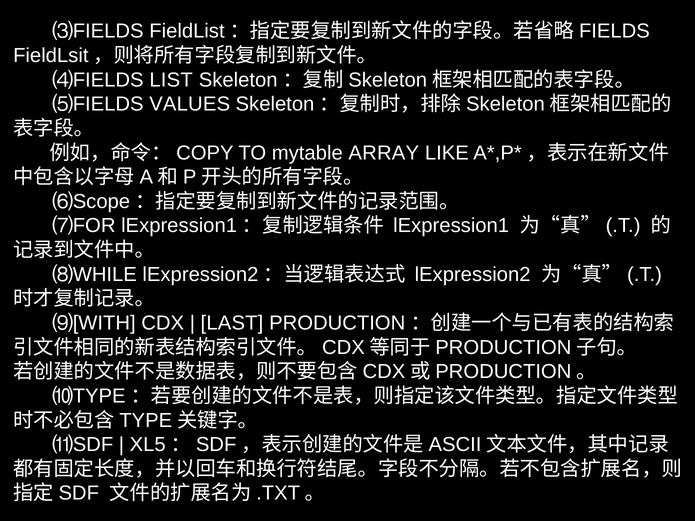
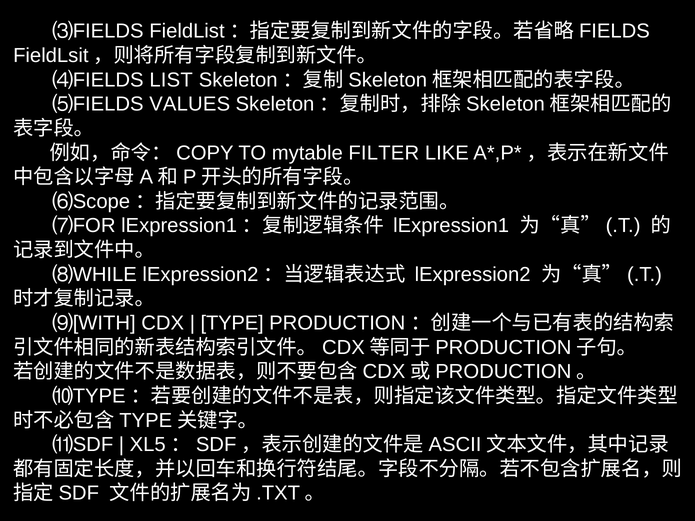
ARRAY: ARRAY -> FILTER
LAST: LAST -> TYPE
